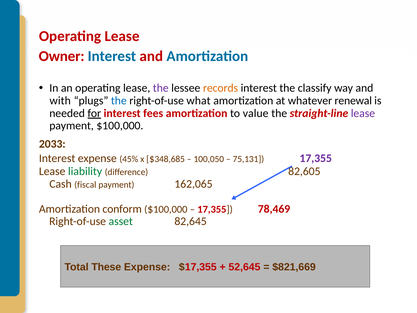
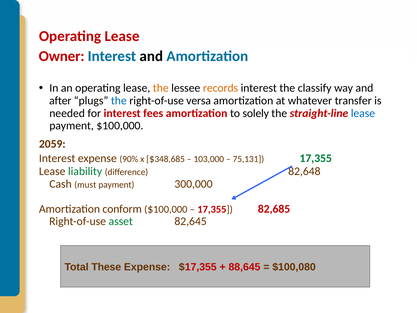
and at (151, 56) colour: red -> black
the at (161, 88) colour: purple -> orange
with: with -> after
what: what -> versa
renewal: renewal -> transfer
for underline: present -> none
value: value -> solely
lease at (363, 113) colour: purple -> blue
2033: 2033 -> 2059
45%: 45% -> 90%
100,050: 100,050 -> 103,000
17,355 at (316, 158) colour: purple -> green
82,605: 82,605 -> 82,648
fiscal: fiscal -> must
162,065: 162,065 -> 300,000
78,469: 78,469 -> 82,685
52,645: 52,645 -> 88,645
$821,669: $821,669 -> $100,080
